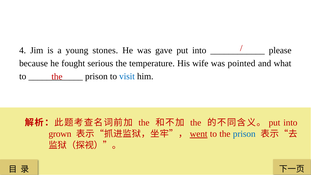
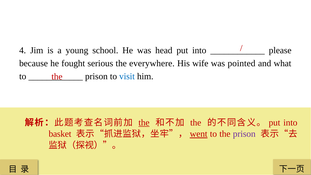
stones: stones -> school
gave: gave -> head
temperature: temperature -> everywhere
the at (144, 123) underline: none -> present
grown: grown -> basket
prison at (244, 134) colour: blue -> purple
